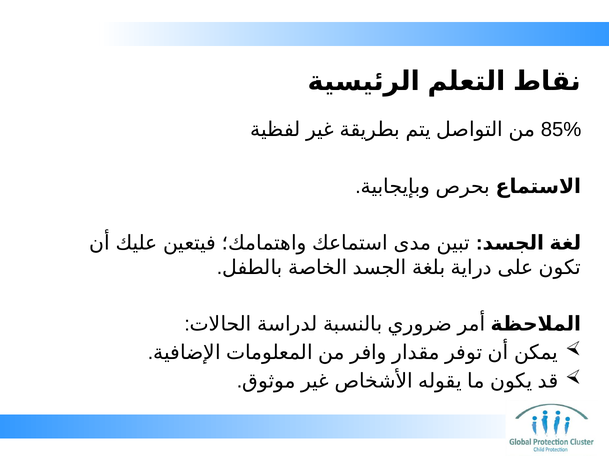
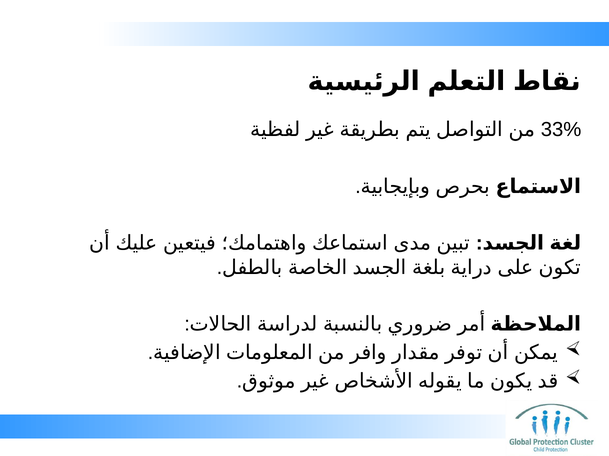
85%: 85% -> 33%
